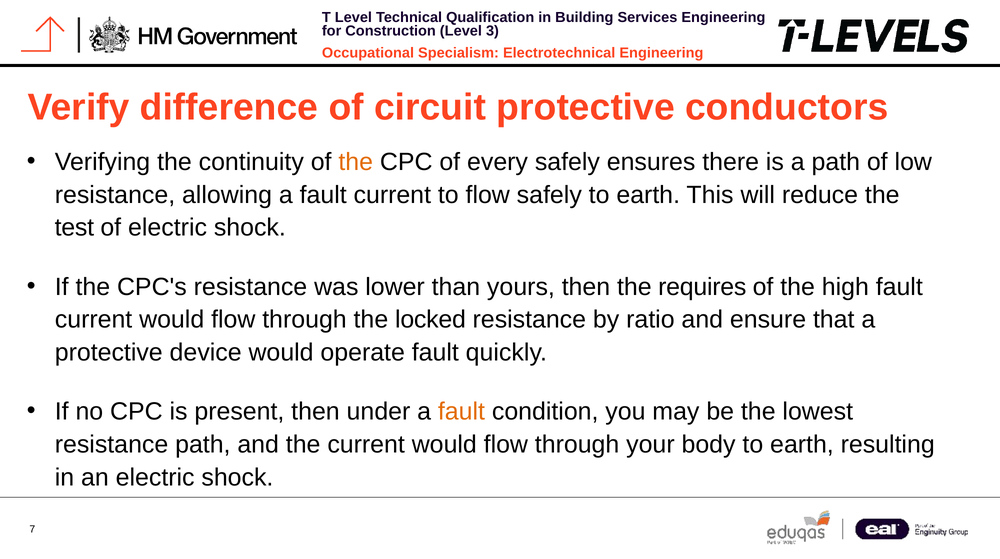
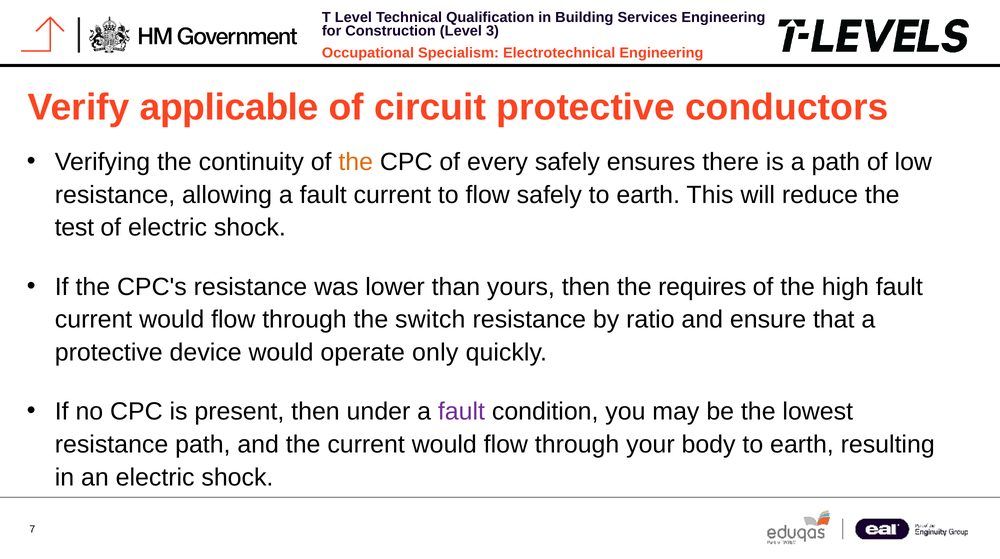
difference: difference -> applicable
locked: locked -> switch
operate fault: fault -> only
fault at (461, 412) colour: orange -> purple
